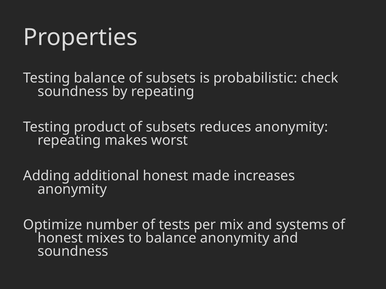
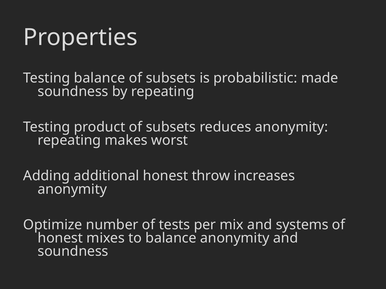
check: check -> made
made: made -> throw
